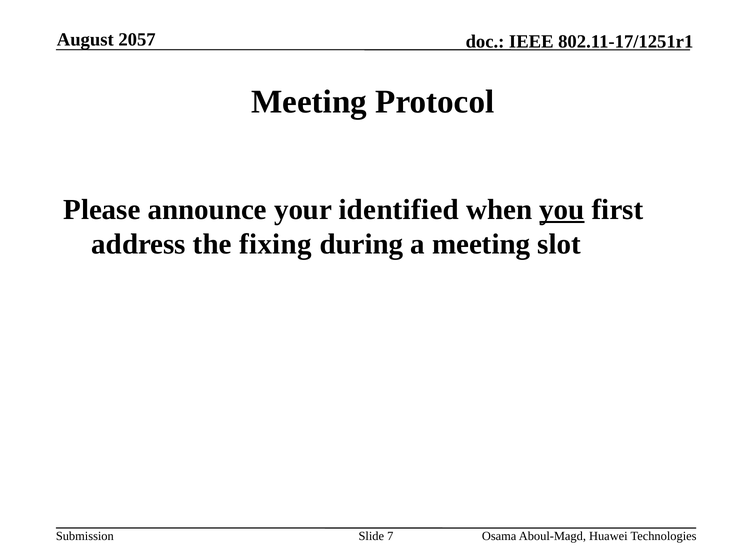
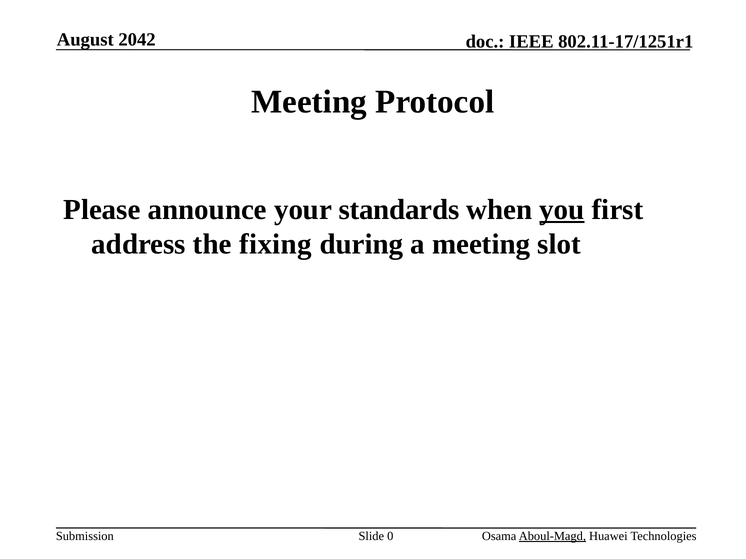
2057: 2057 -> 2042
identified: identified -> standards
7: 7 -> 0
Aboul-Magd underline: none -> present
